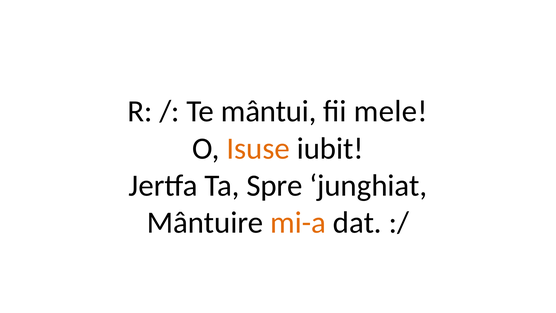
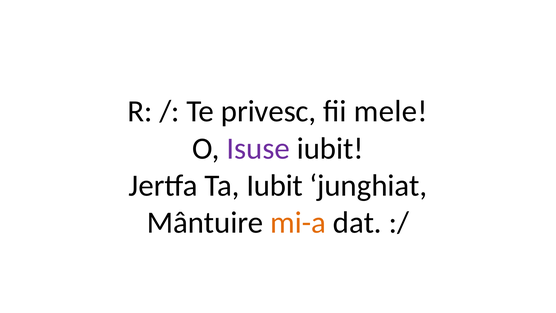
mântui: mântui -> privesc
Isuse colour: orange -> purple
Ta Spre: Spre -> Iubit
